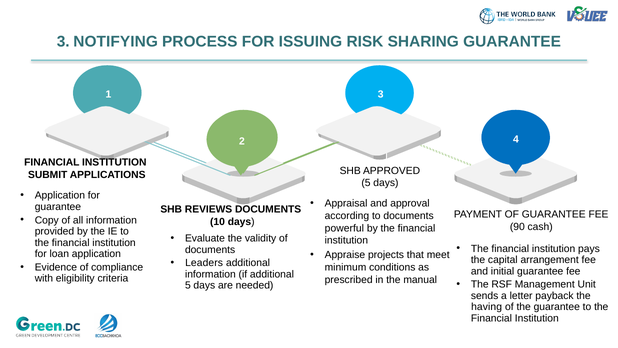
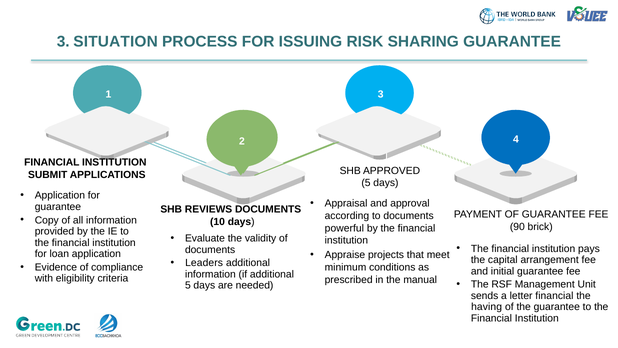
NOTIFYING: NOTIFYING -> SITUATION
cash: cash -> brick
letter payback: payback -> financial
